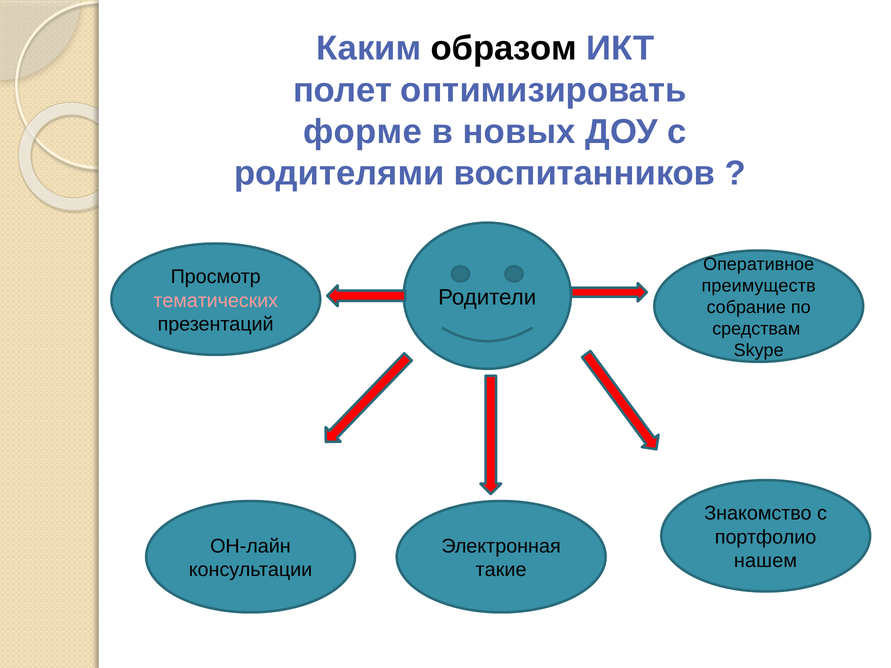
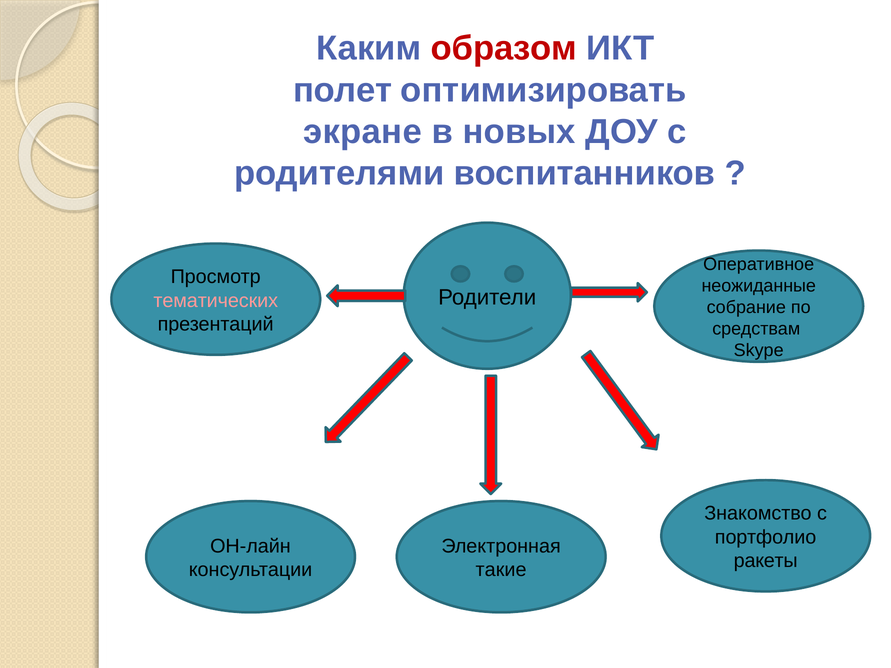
образом colour: black -> red
форме: форме -> экране
преимуществ: преимуществ -> неожиданные
нашем: нашем -> ракеты
